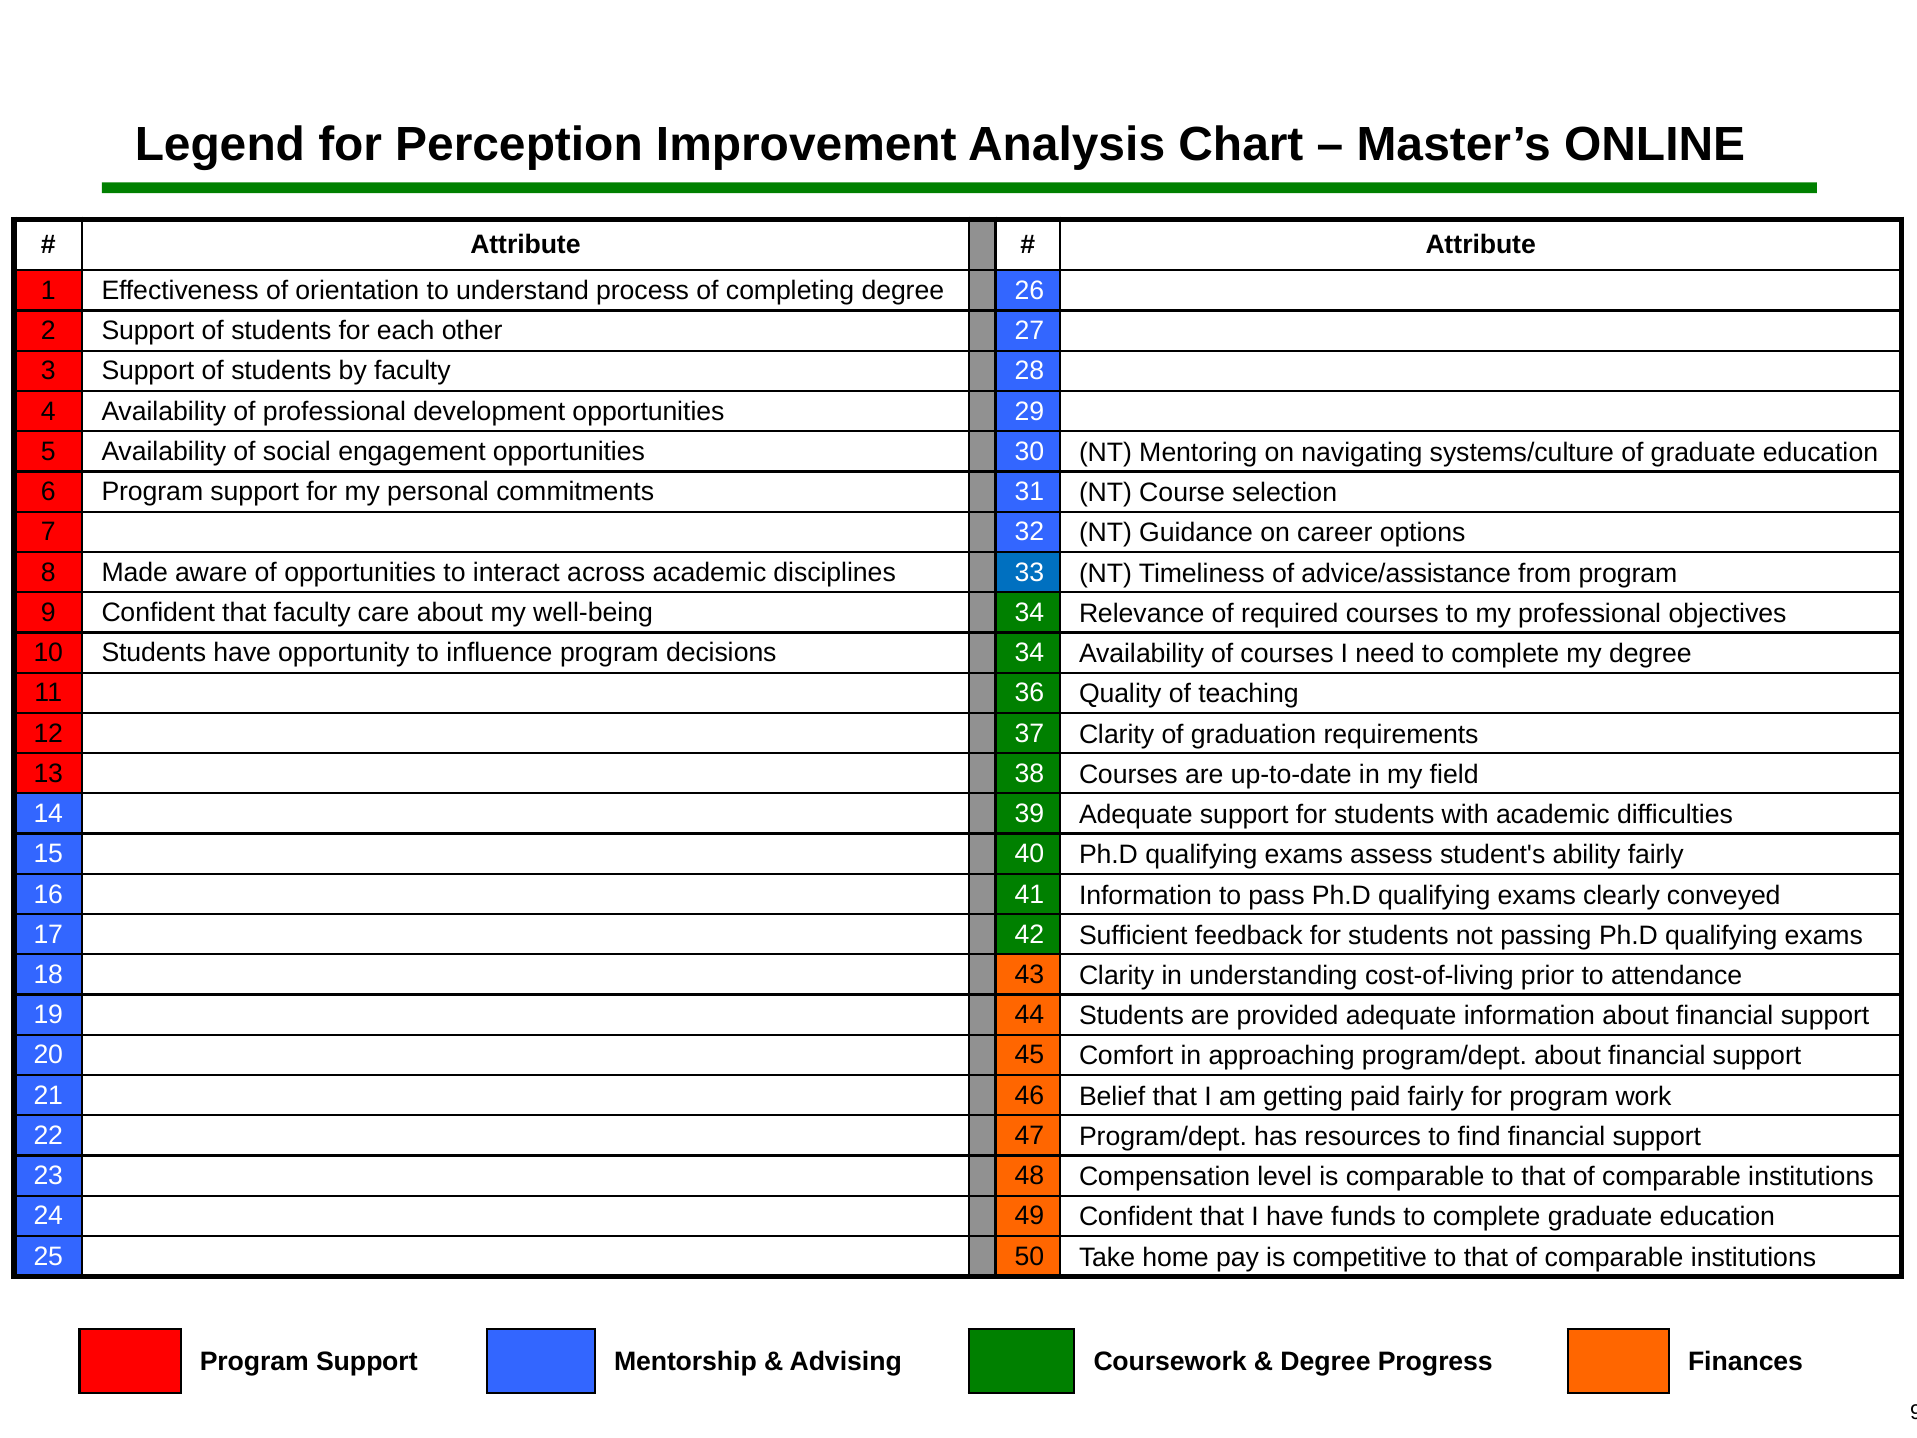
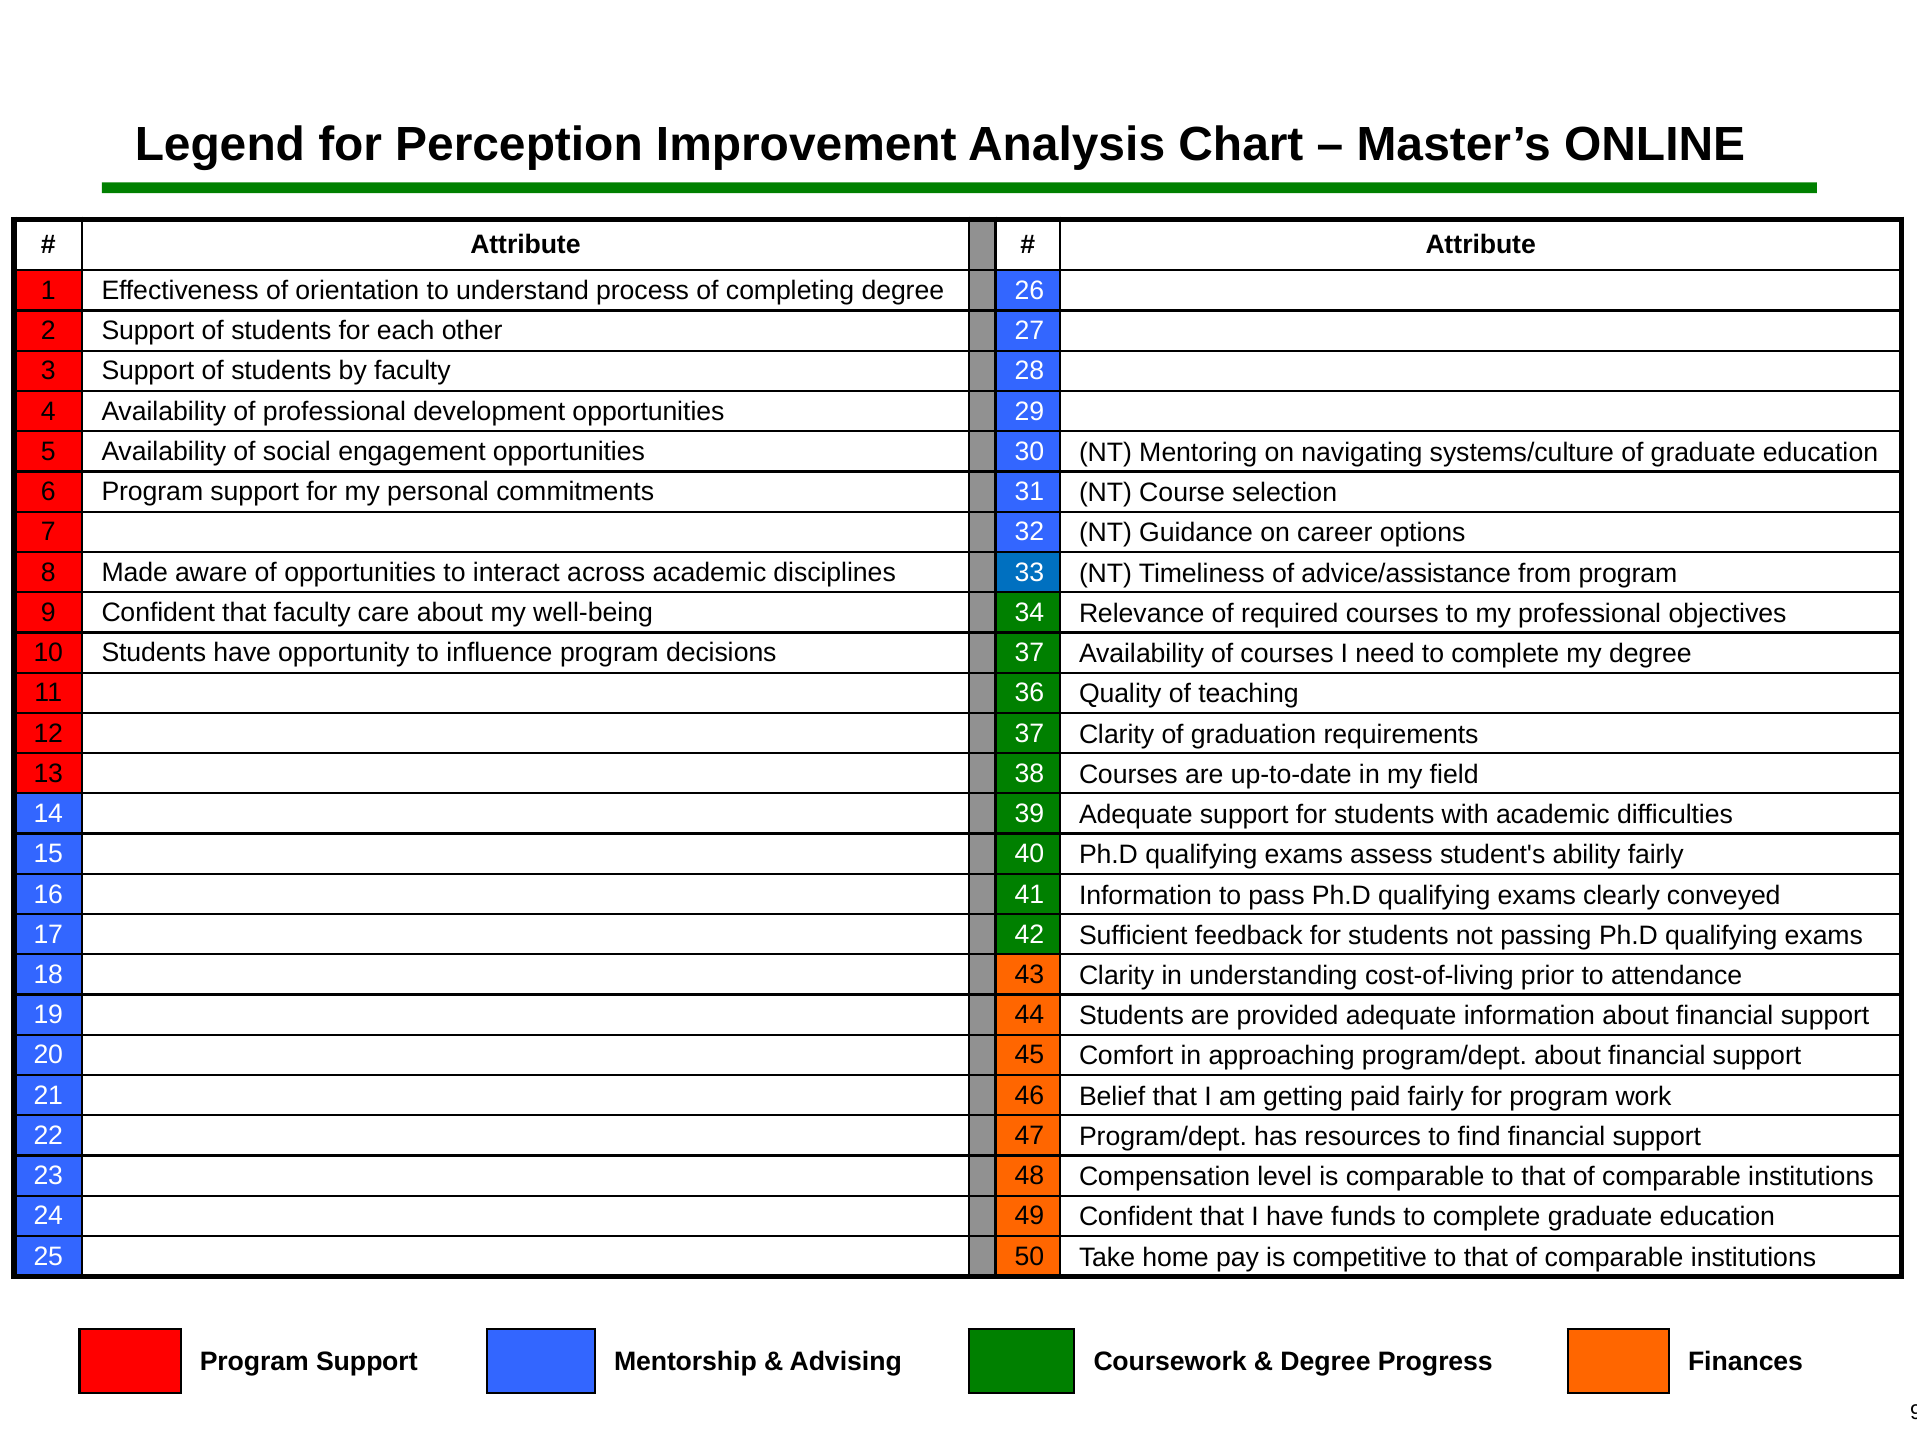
decisions 34: 34 -> 37
